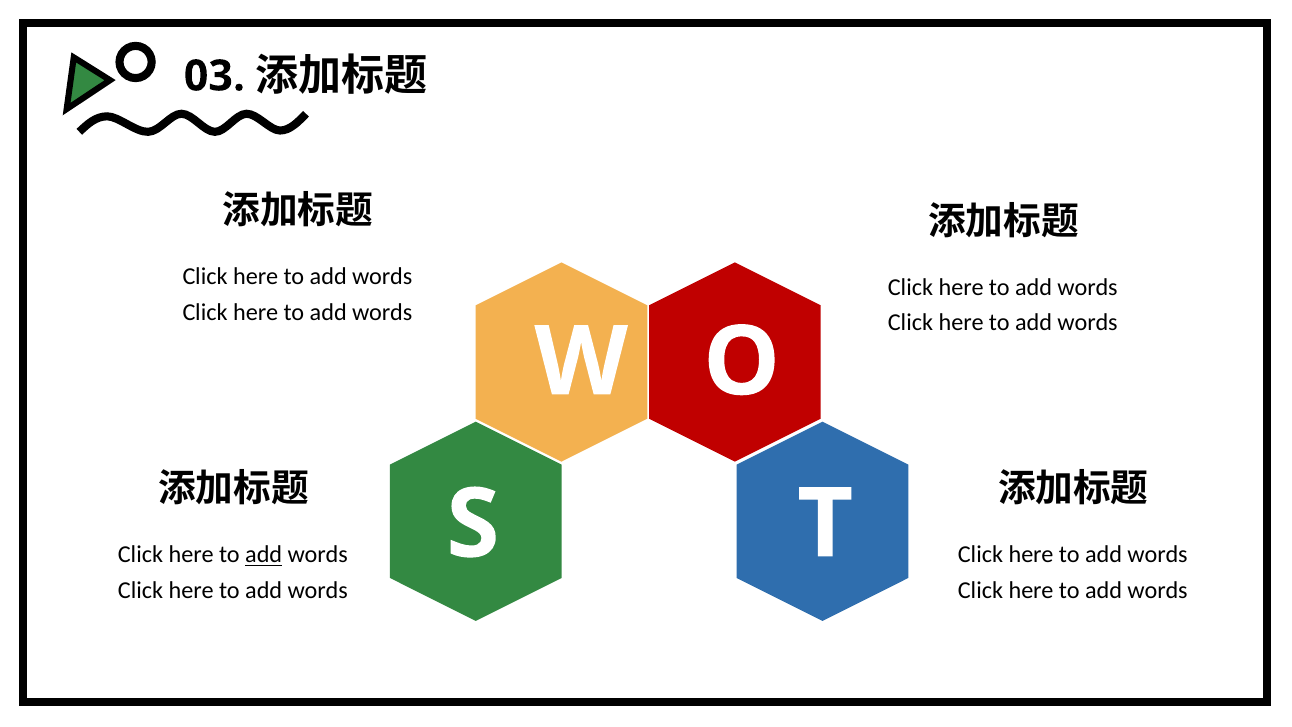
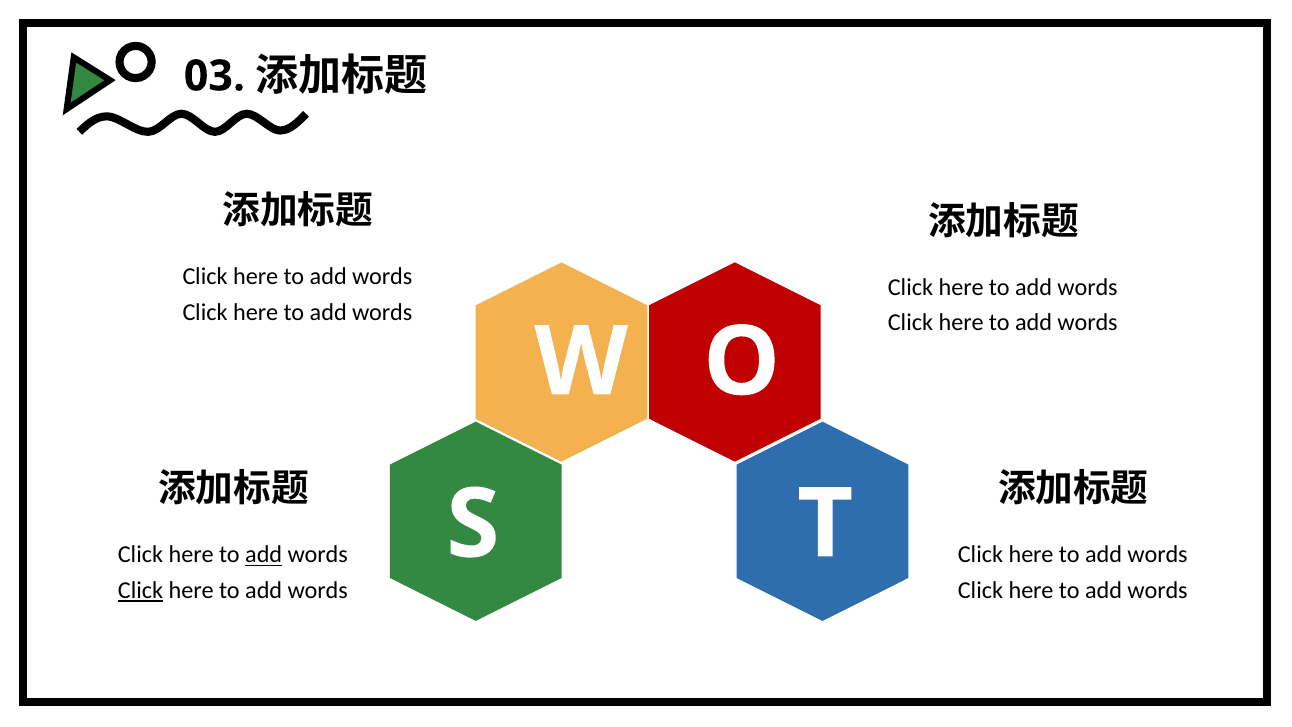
Click at (141, 591) underline: none -> present
